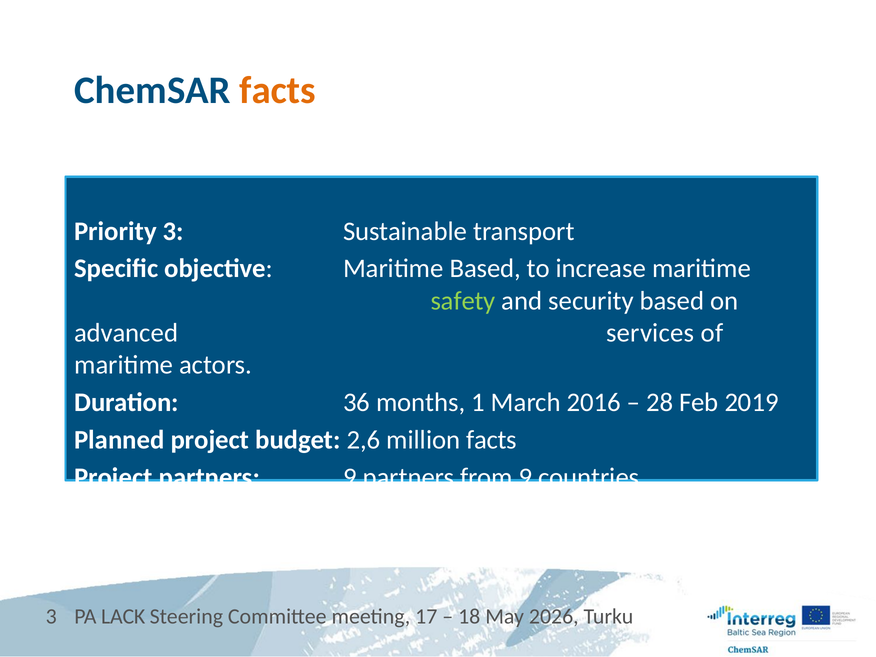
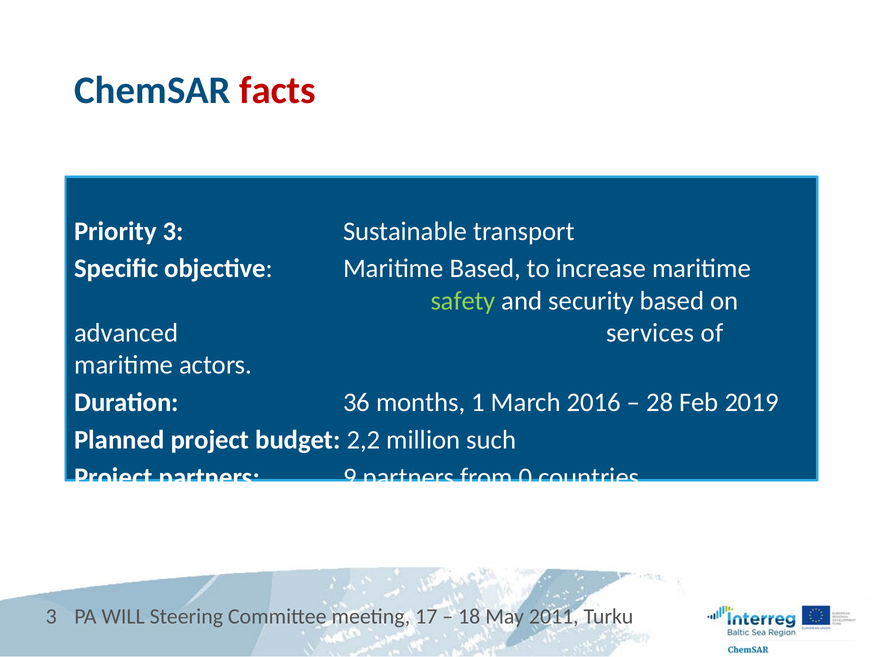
facts at (277, 90) colour: orange -> red
2,6: 2,6 -> 2,2
million facts: facts -> such
from 9: 9 -> 0
LACK: LACK -> WILL
2026: 2026 -> 2011
